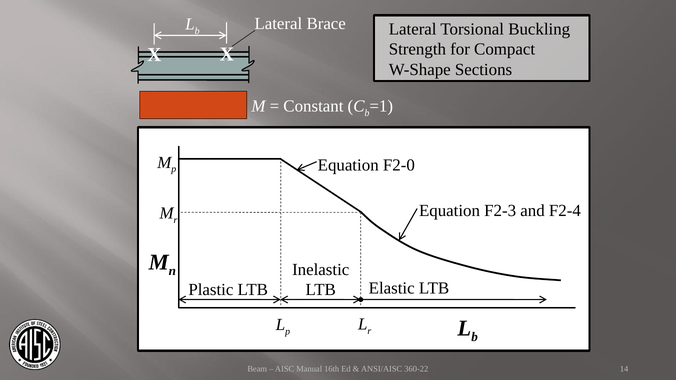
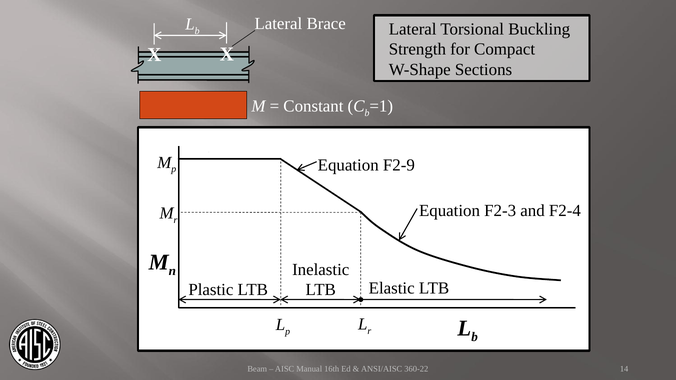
F2-0: F2-0 -> F2-9
